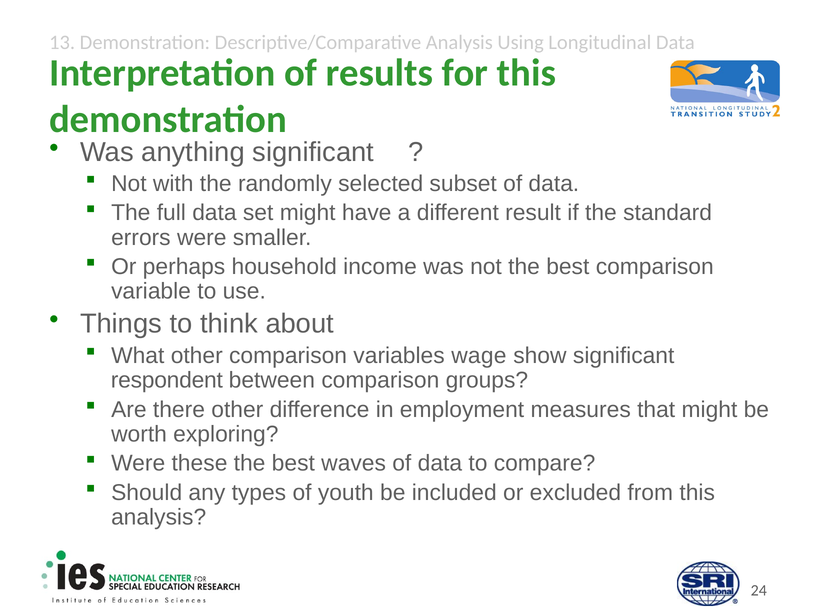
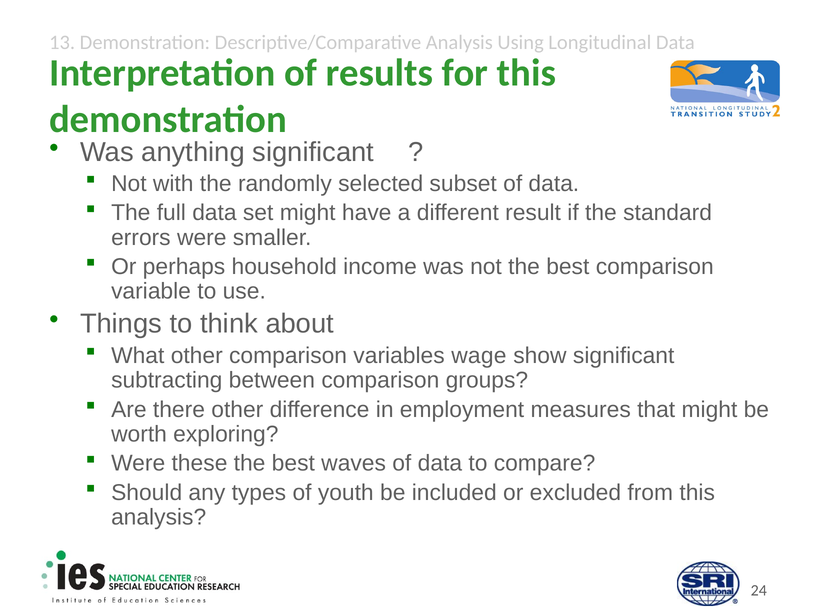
respondent: respondent -> subtracting
